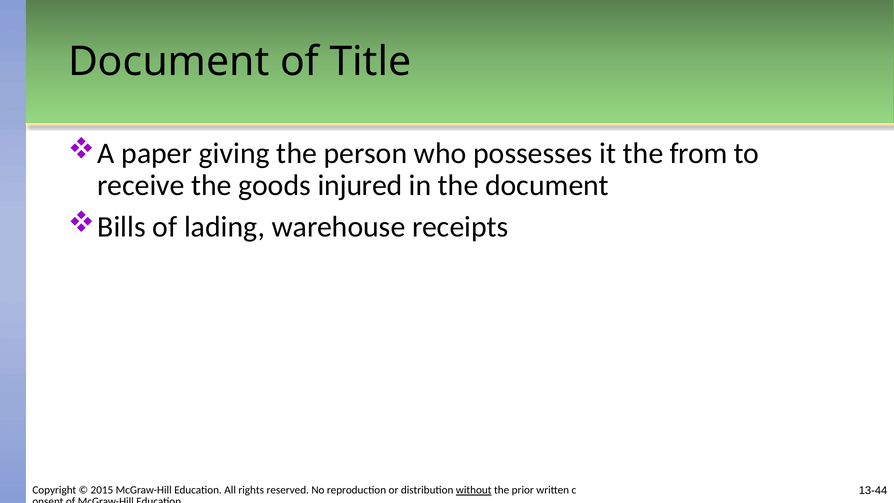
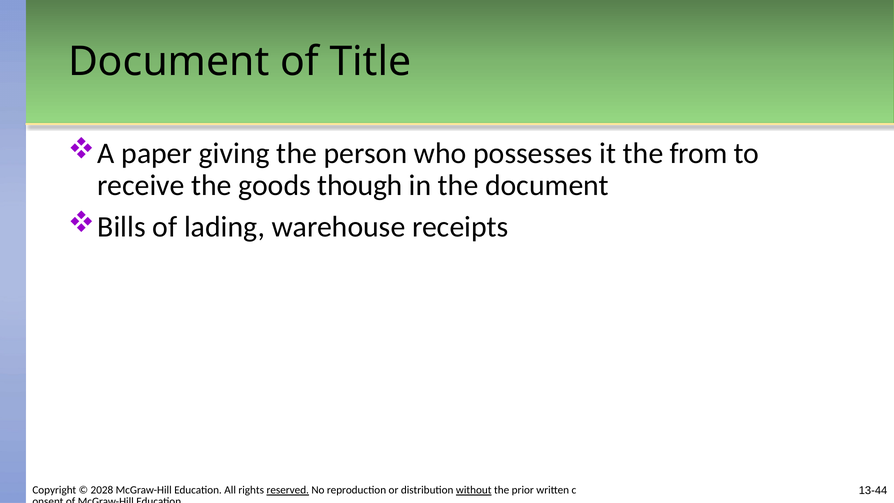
injured: injured -> though
2015: 2015 -> 2028
reserved underline: none -> present
